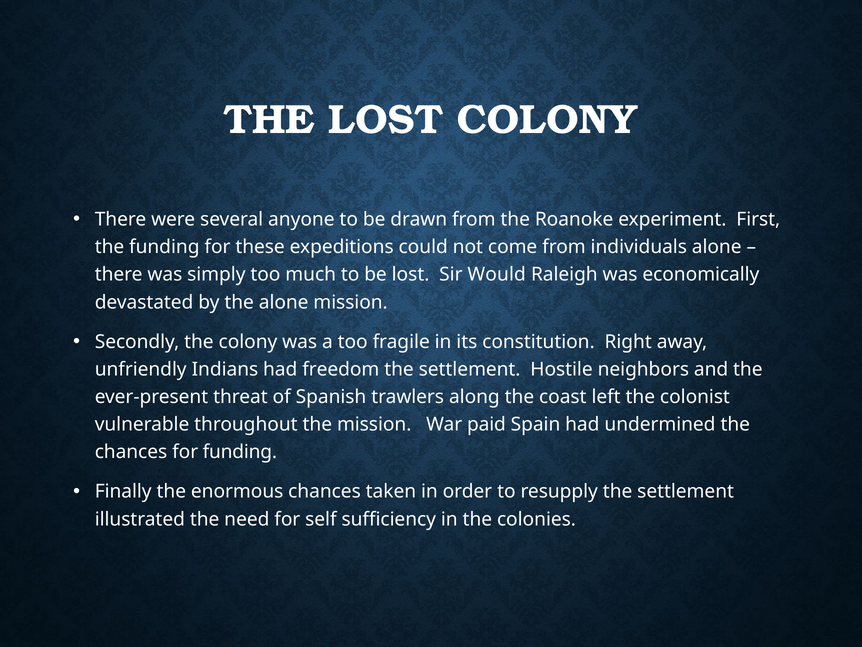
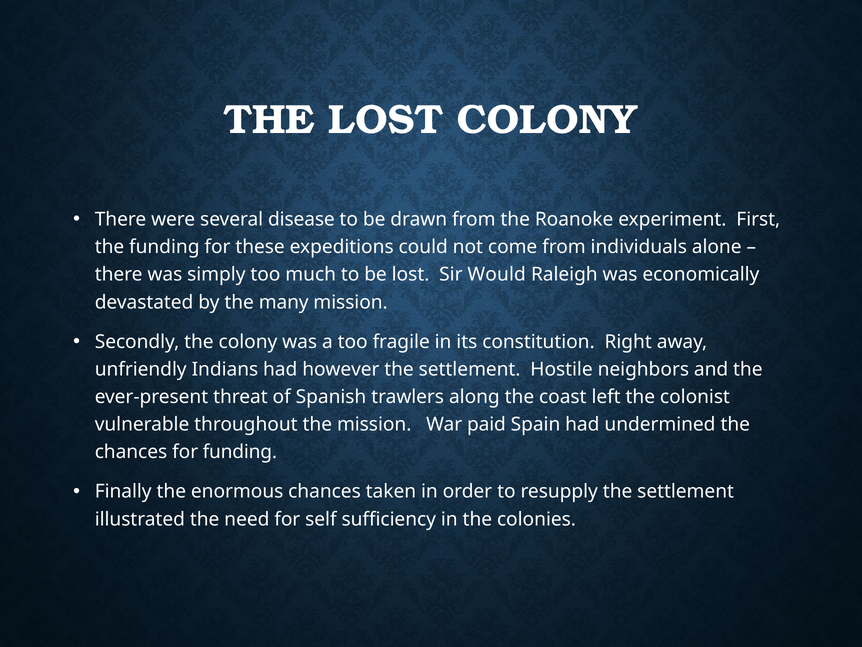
anyone: anyone -> disease
the alone: alone -> many
freedom: freedom -> however
